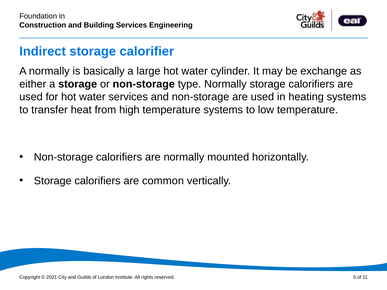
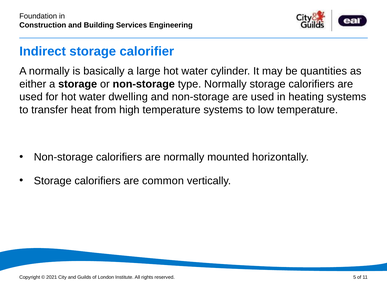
exchange: exchange -> quantities
water services: services -> dwelling
